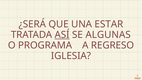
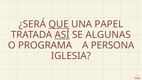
QUE underline: none -> present
ESTAR: ESTAR -> PAPEL
REGRESO: REGRESO -> PERSONA
